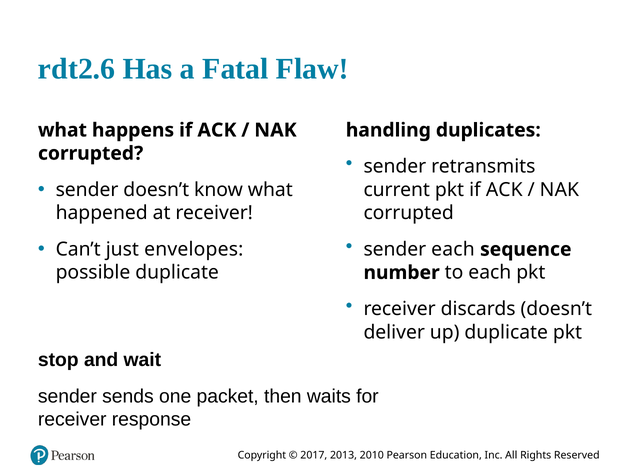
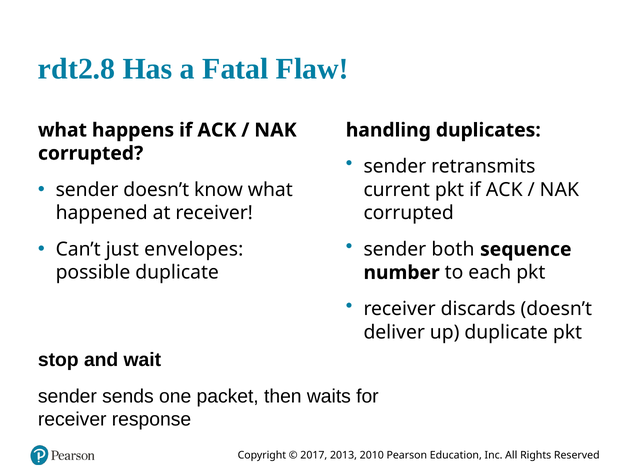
t2.6: t2.6 -> t2.8
sender each: each -> both
